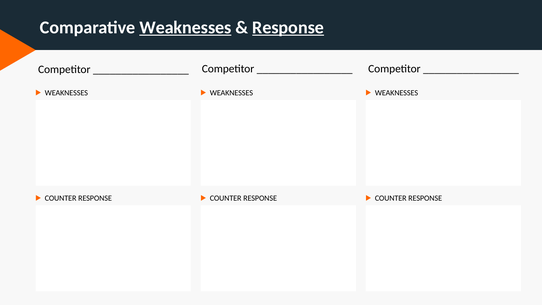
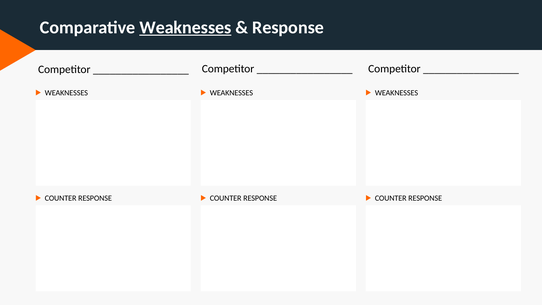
Response at (288, 27) underline: present -> none
